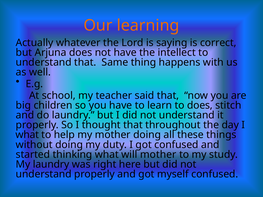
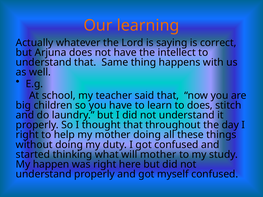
what at (27, 135): what -> right
My laundry: laundry -> happen
